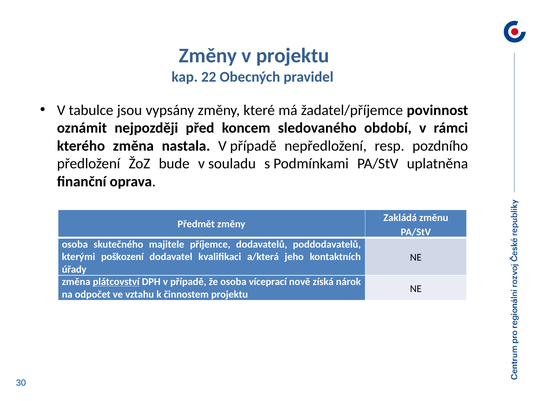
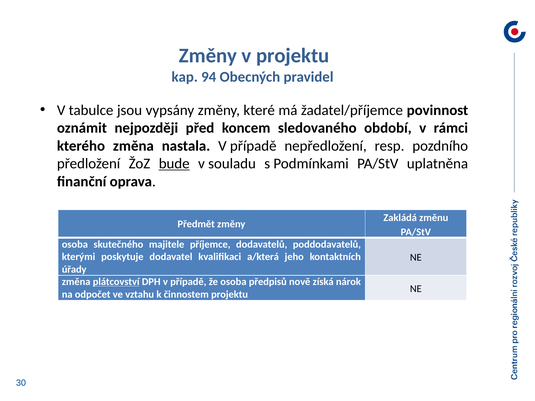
22: 22 -> 94
bude underline: none -> present
poškození: poškození -> poskytuje
víceprací: víceprací -> předpisů
